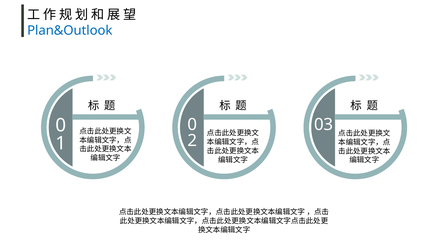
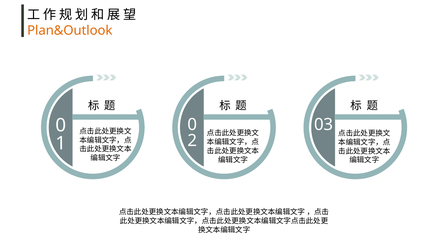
Plan&Outlook colour: blue -> orange
